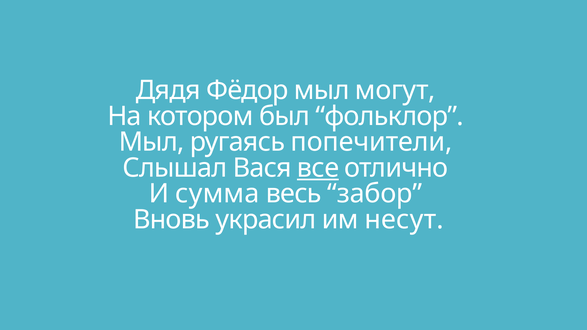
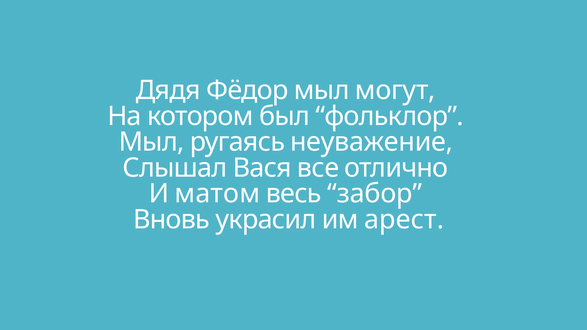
попечители: попечители -> неуважение
все underline: present -> none
сумма: сумма -> матом
несут: несут -> арест
